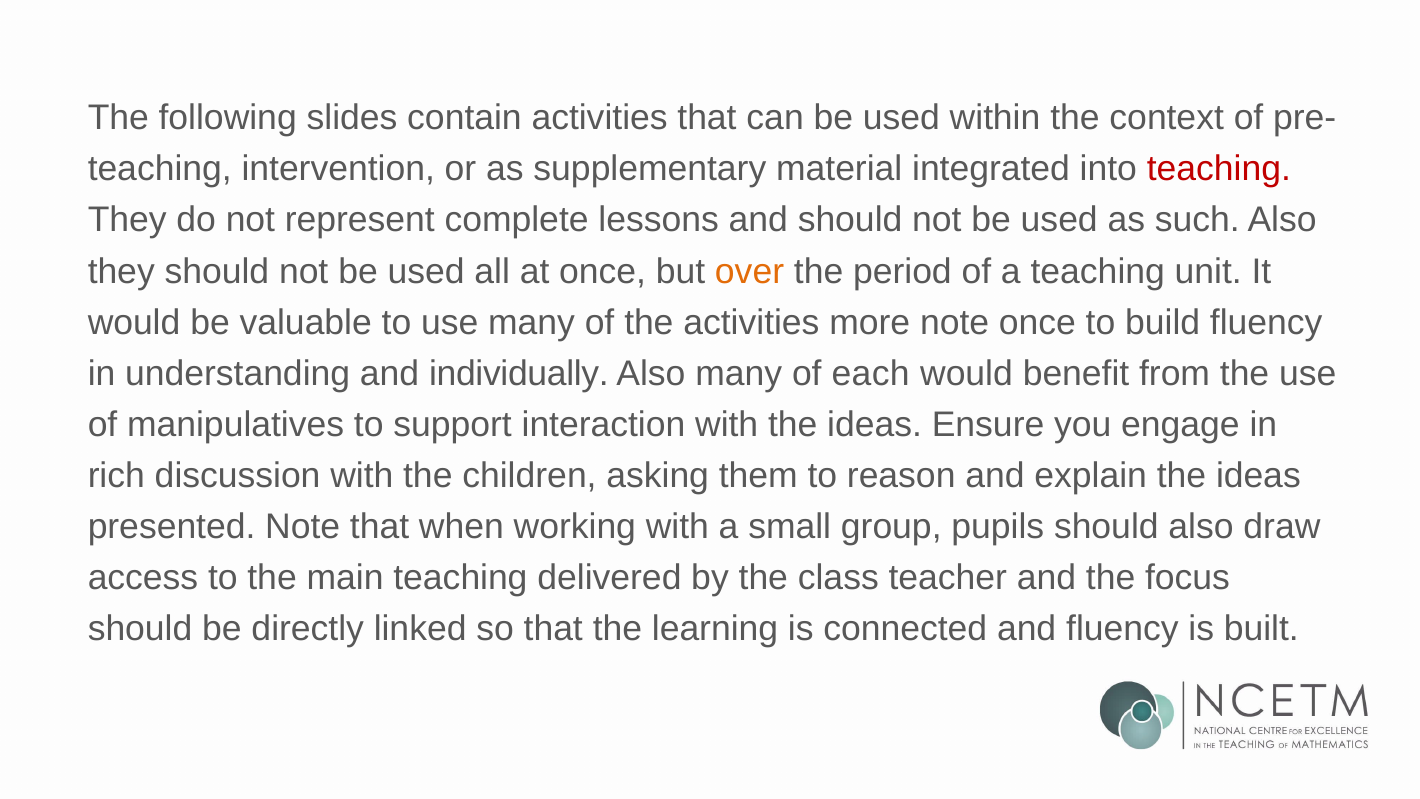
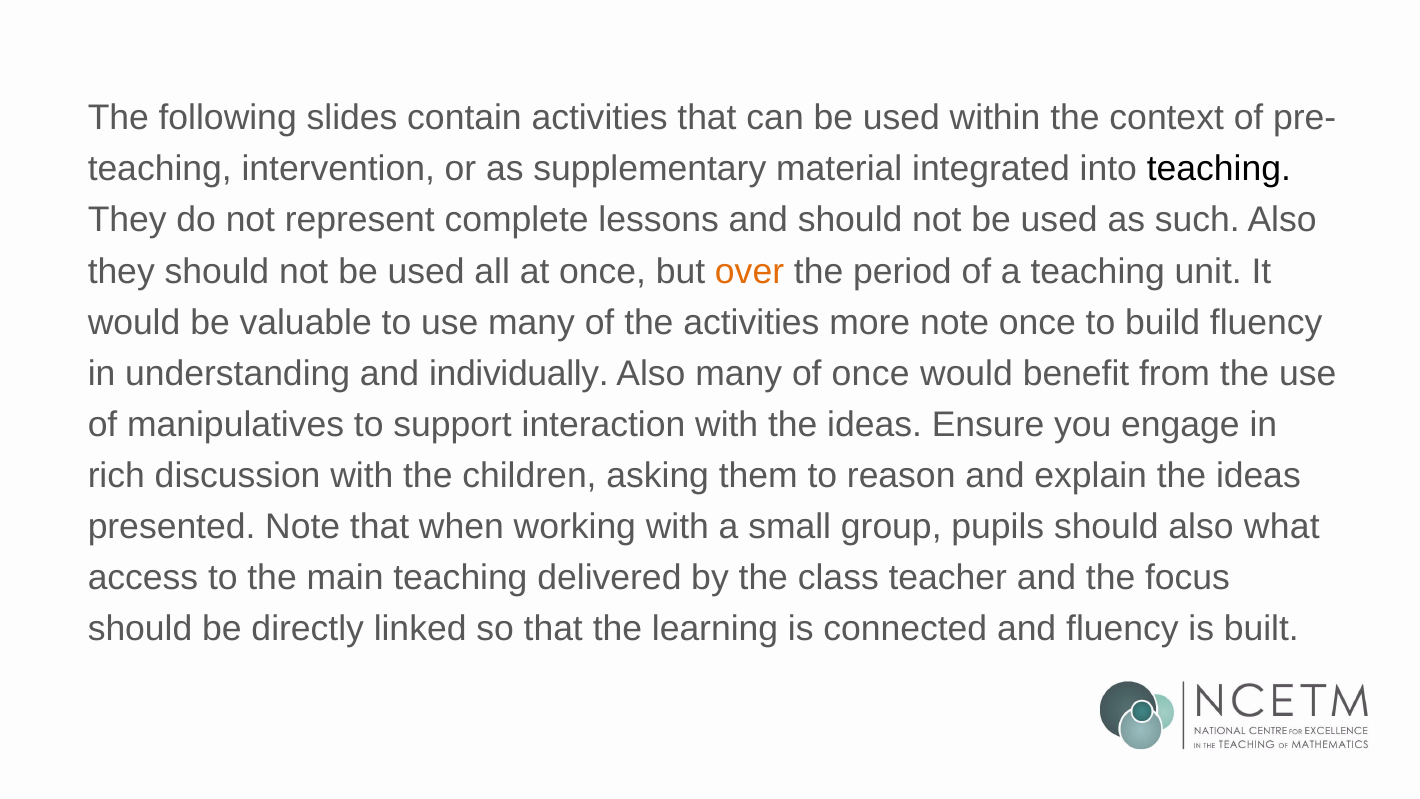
teaching at (1219, 169) colour: red -> black
of each: each -> once
draw: draw -> what
